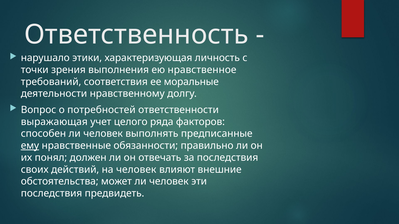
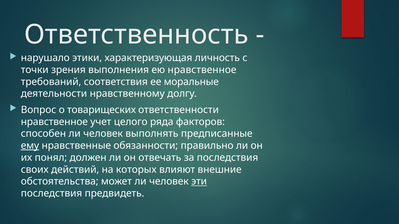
потребностей: потребностей -> товарищеских
выражающая at (54, 122): выражающая -> нравственное
на человек: человек -> которых
эти underline: none -> present
